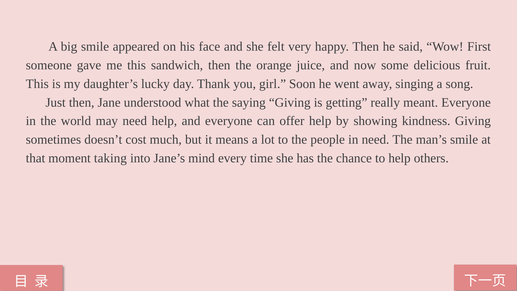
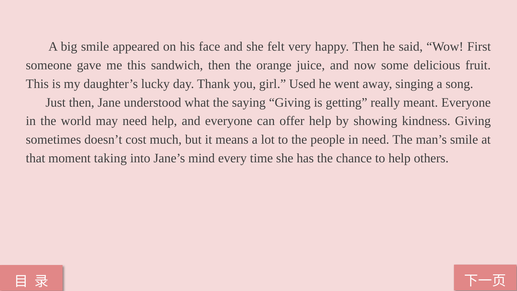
Soon: Soon -> Used
